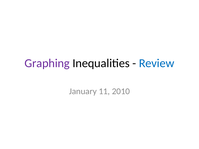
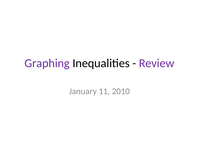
Review colour: blue -> purple
